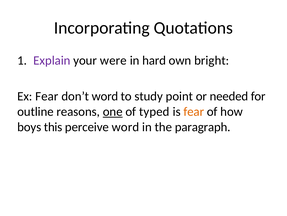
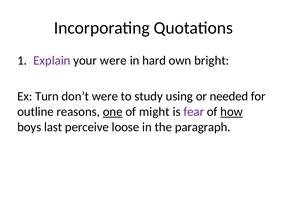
Ex Fear: Fear -> Turn
don’t word: word -> were
point: point -> using
typed: typed -> might
fear at (194, 111) colour: orange -> purple
how underline: none -> present
this: this -> last
perceive word: word -> loose
